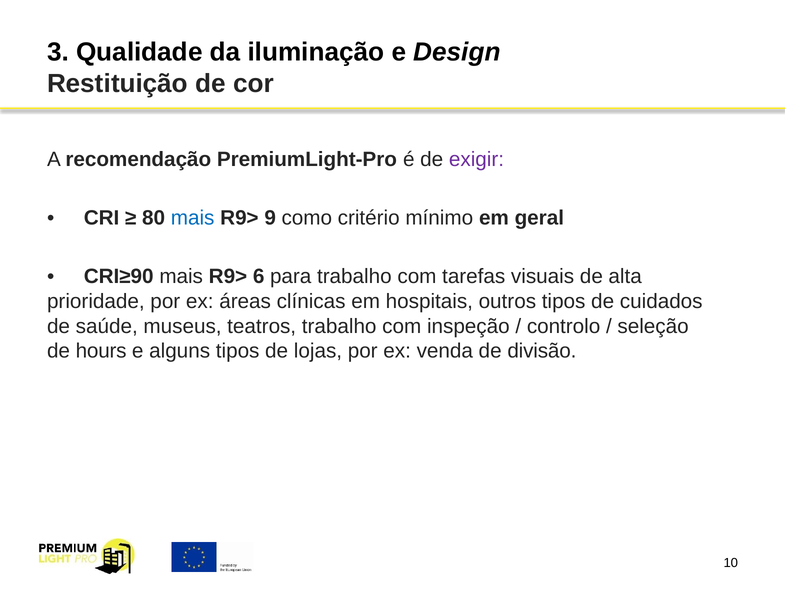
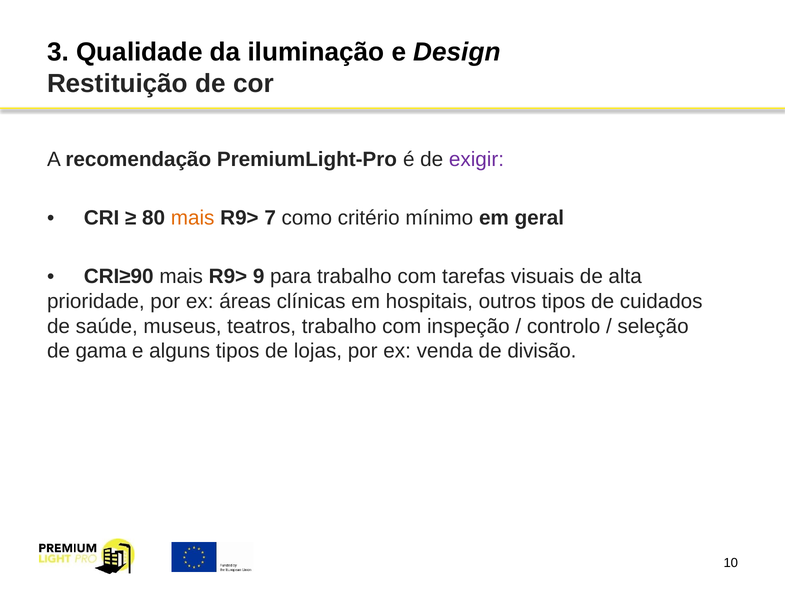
mais at (193, 218) colour: blue -> orange
9: 9 -> 7
6: 6 -> 9
hours: hours -> gama
